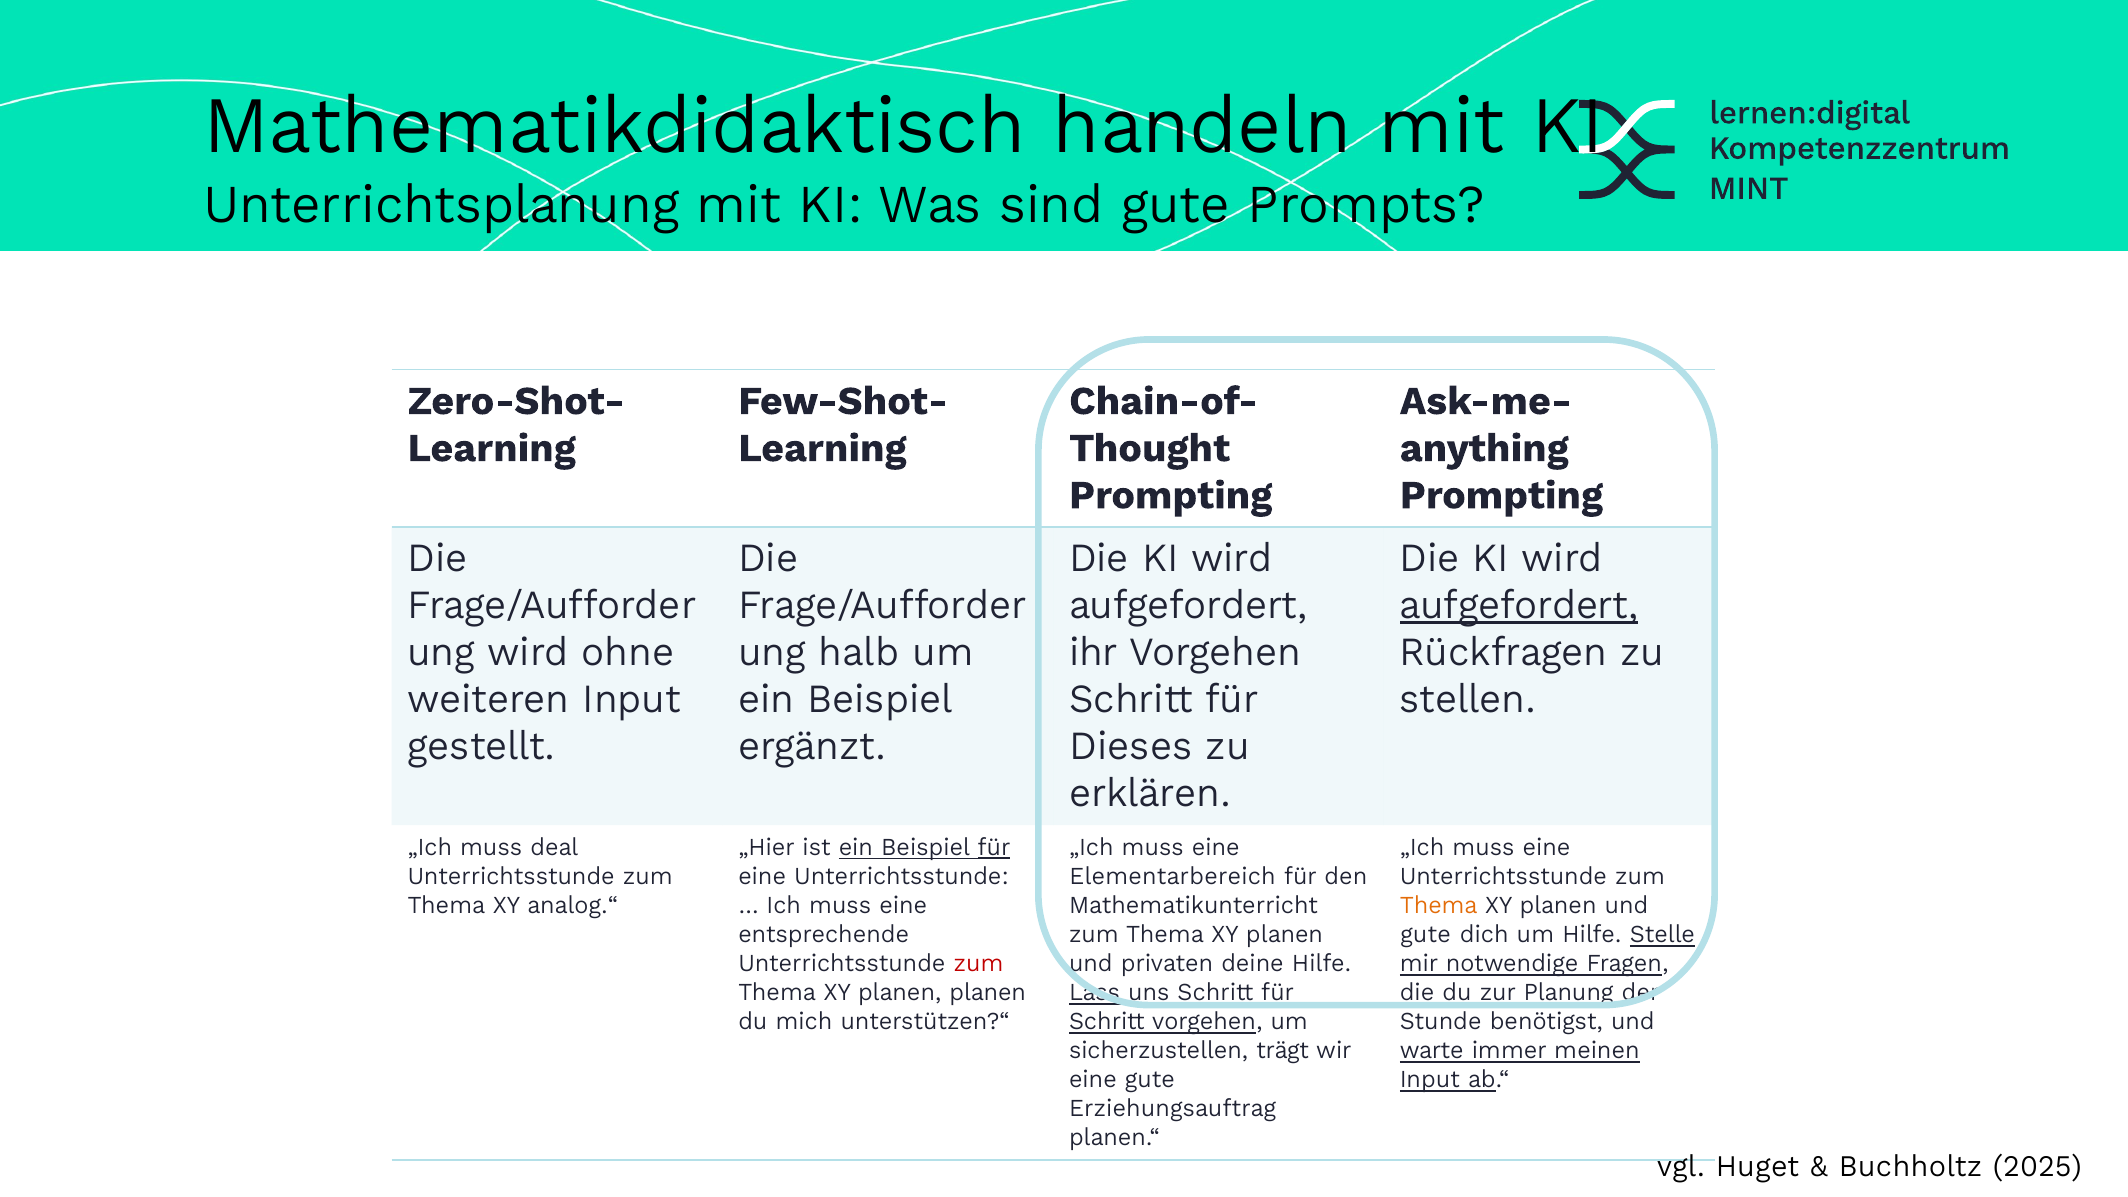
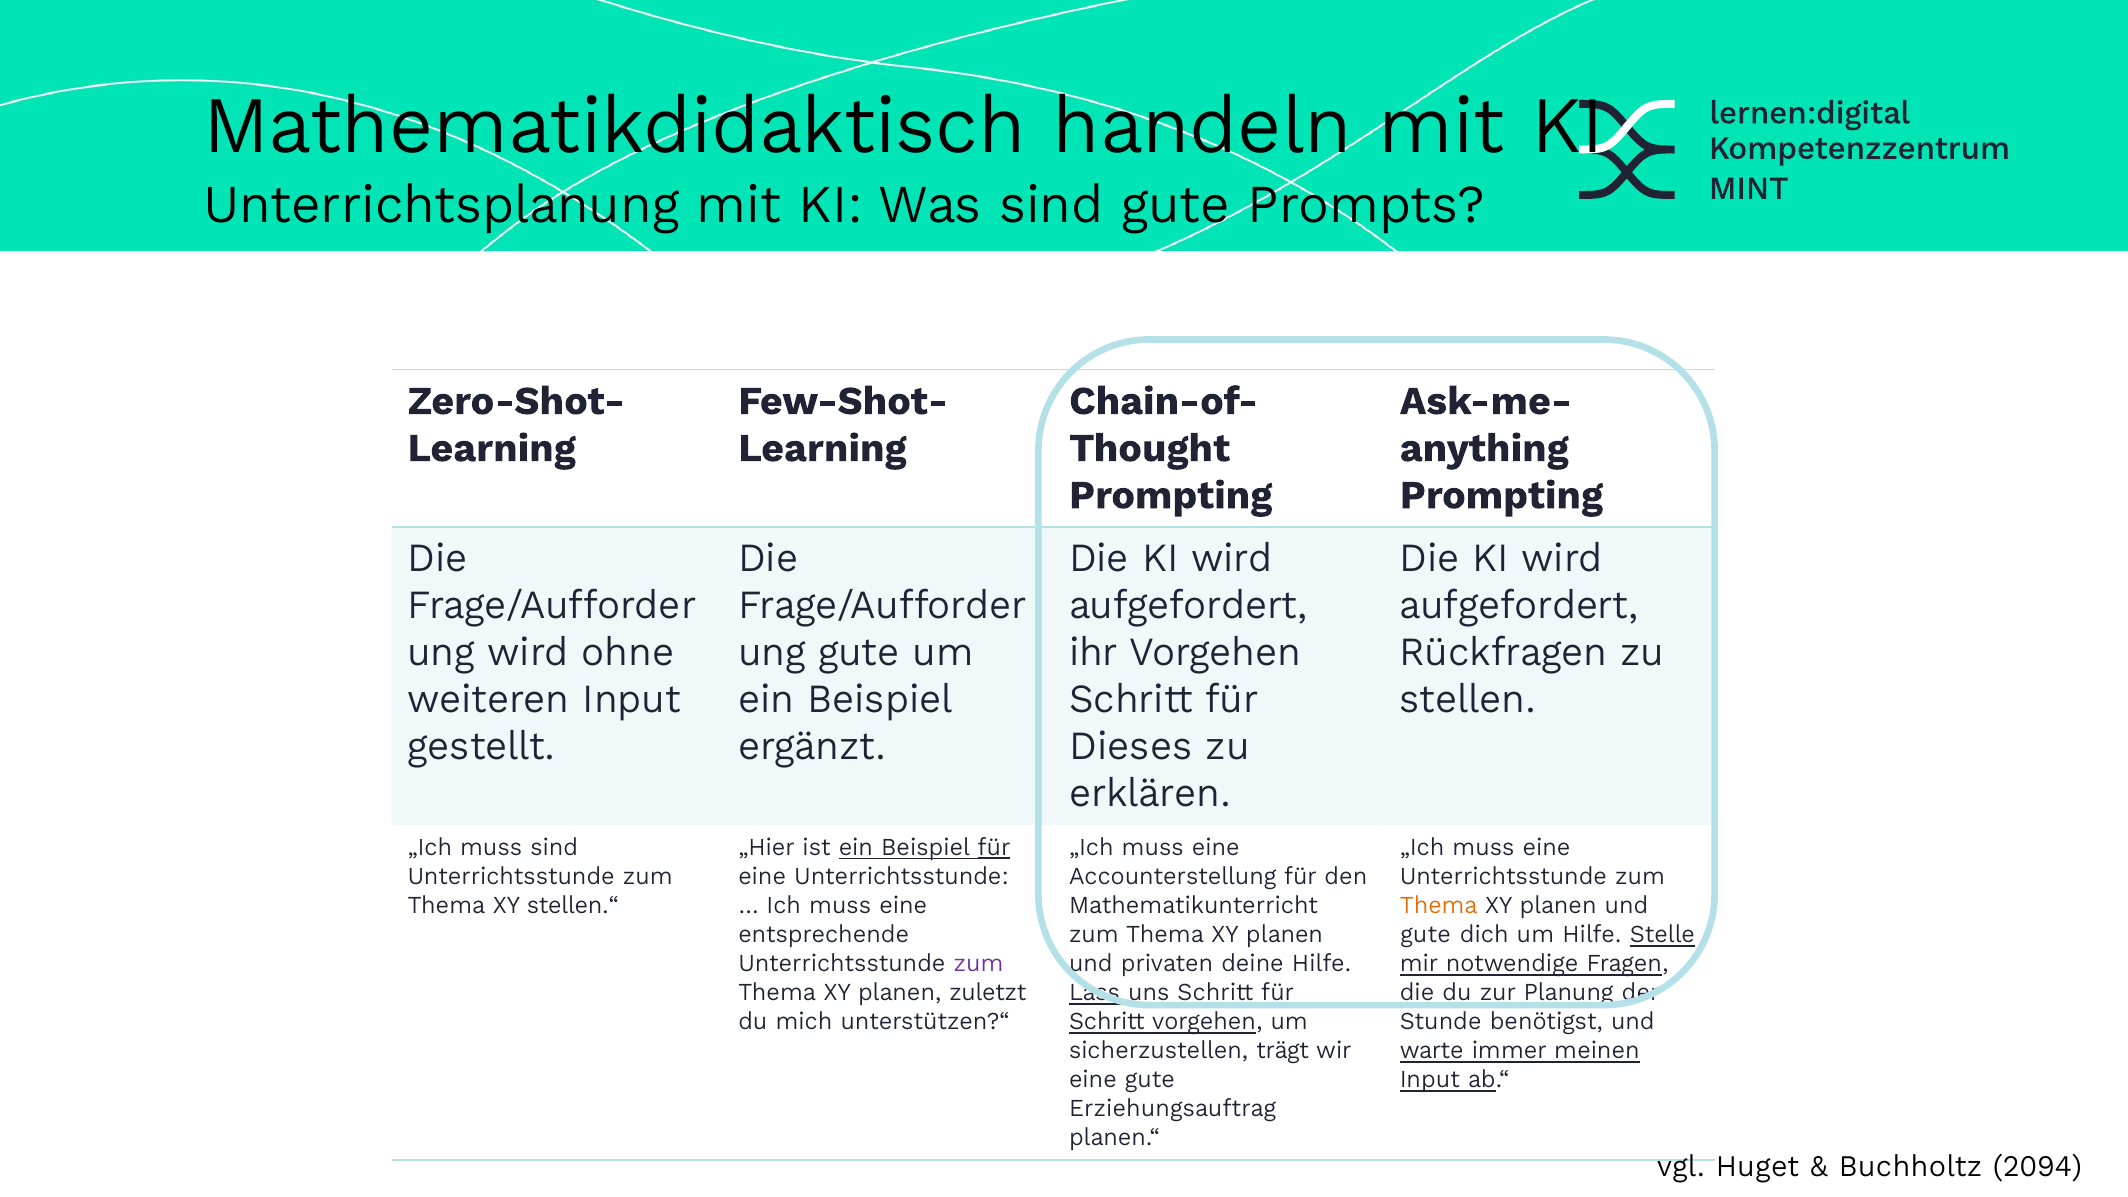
aufgefordert at (1519, 605) underline: present -> none
halb at (859, 652): halb -> gute
muss deal: deal -> sind
Elementarbereich: Elementarbereich -> Accounterstellung
analog.“: analog.“ -> stellen.“
zum at (979, 964) colour: red -> purple
planen planen: planen -> zuletzt
2025: 2025 -> 2094
